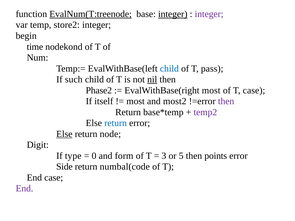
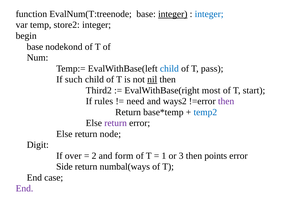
EvalNum(T:treenode underline: present -> none
integer at (209, 14) colour: purple -> blue
time at (35, 47): time -> base
Phase2: Phase2 -> Third2
T case: case -> start
itself: itself -> rules
most at (136, 101): most -> need
most2: most2 -> ways2
temp2 colour: purple -> blue
return at (116, 123) colour: blue -> purple
Else at (64, 134) underline: present -> none
type: type -> over
0: 0 -> 2
3: 3 -> 1
5: 5 -> 3
numbal(code: numbal(code -> numbal(ways
